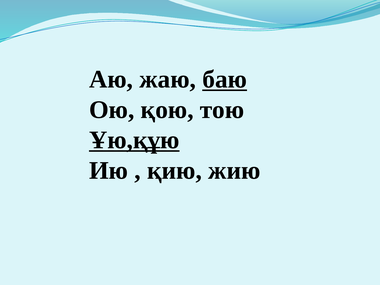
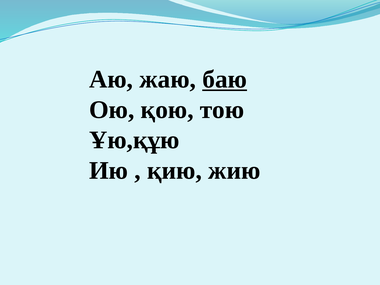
Ұю,құю underline: present -> none
